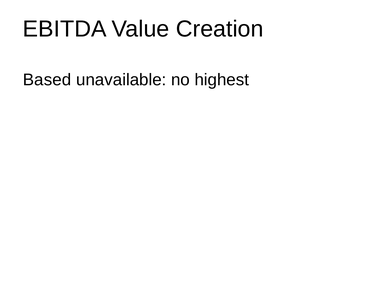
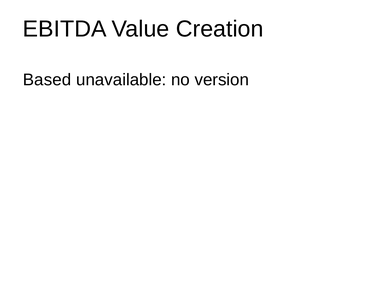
highest: highest -> version
